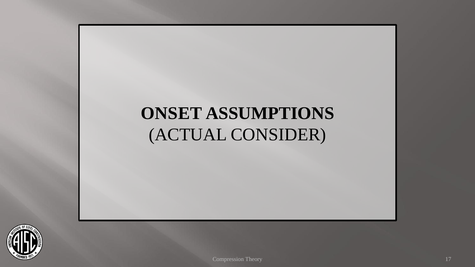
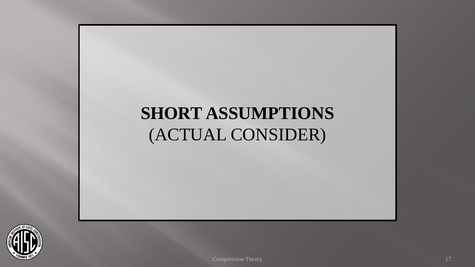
ONSET: ONSET -> SHORT
